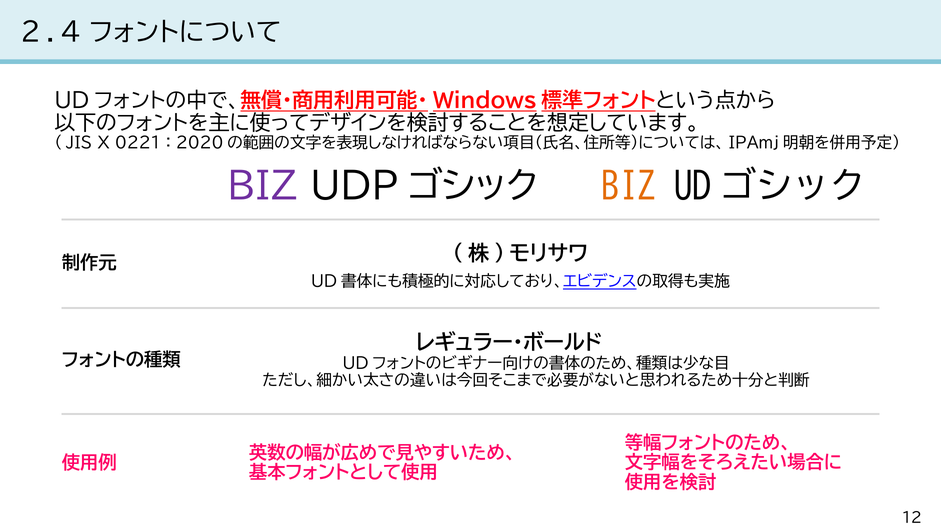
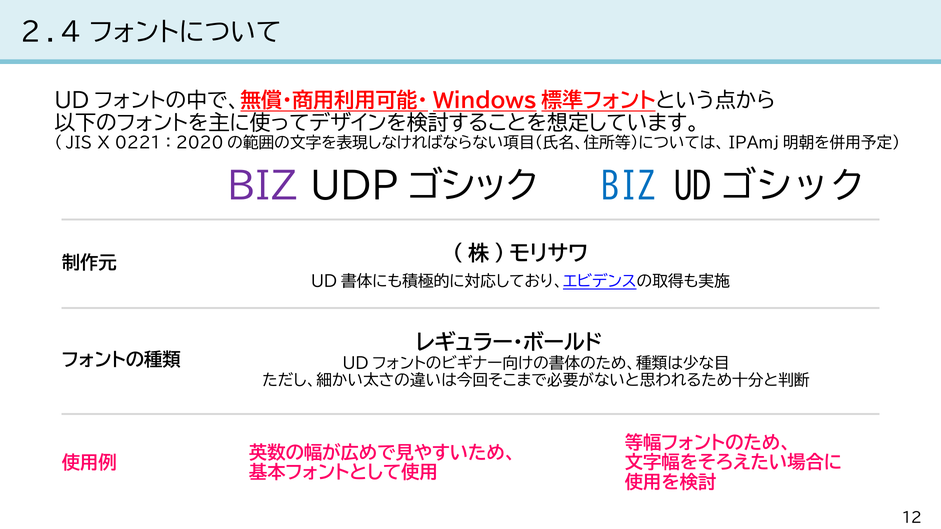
BIZ at (629, 187) colour: orange -> blue
